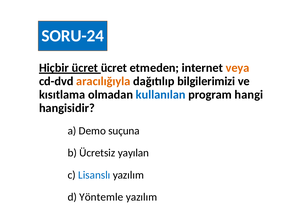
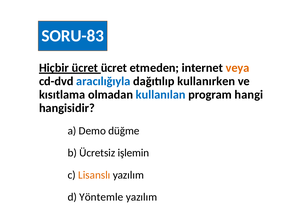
SORU-24: SORU-24 -> SORU-83
aracılığıyla colour: orange -> blue
bilgilerimizi: bilgilerimizi -> kullanırken
suçuna: suçuna -> düğme
yayılan: yayılan -> işlemin
Lisanslı colour: blue -> orange
